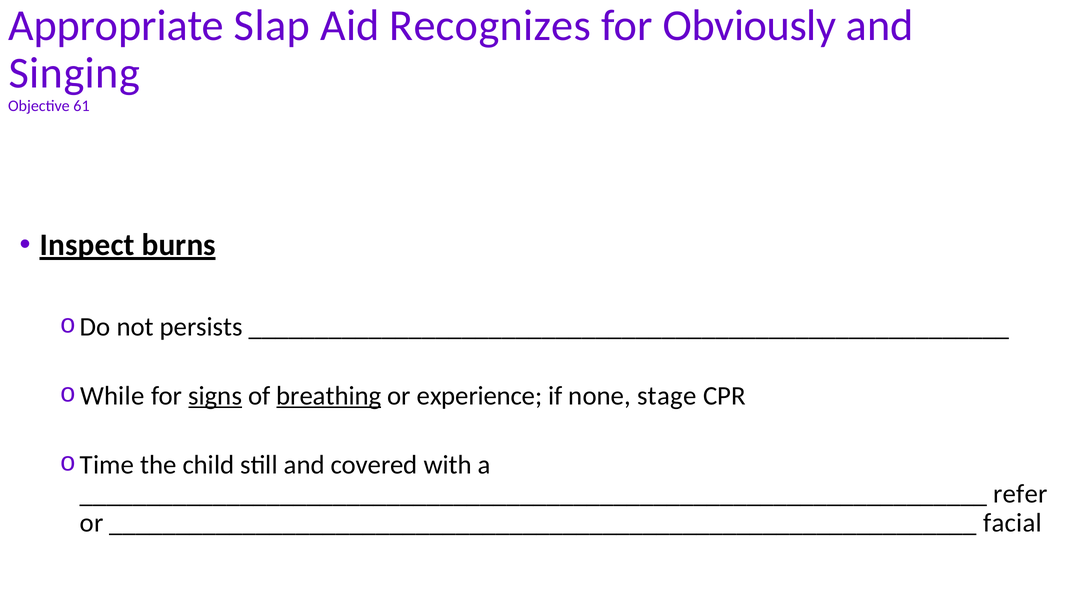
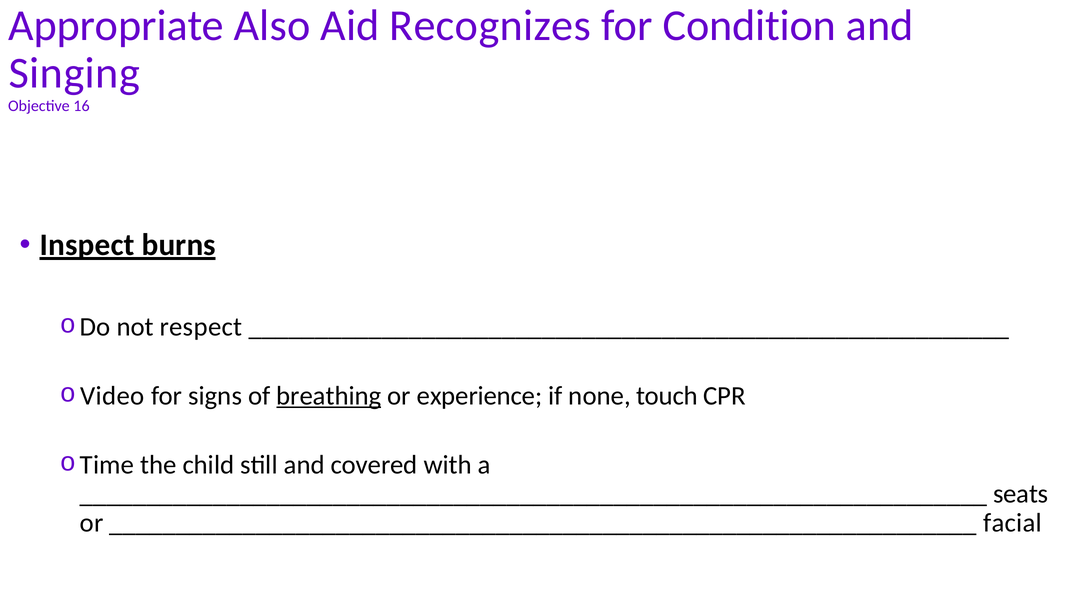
Slap: Slap -> Also
Obviously: Obviously -> Condition
61: 61 -> 16
persists: persists -> respect
While: While -> Video
signs underline: present -> none
stage: stage -> touch
refer: refer -> seats
